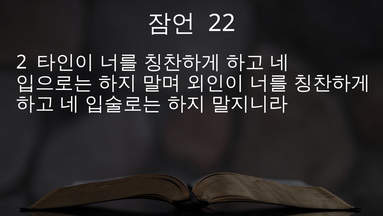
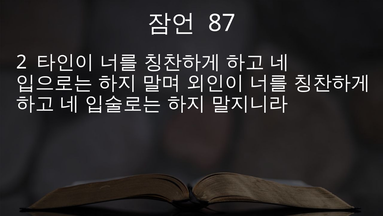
22: 22 -> 87
